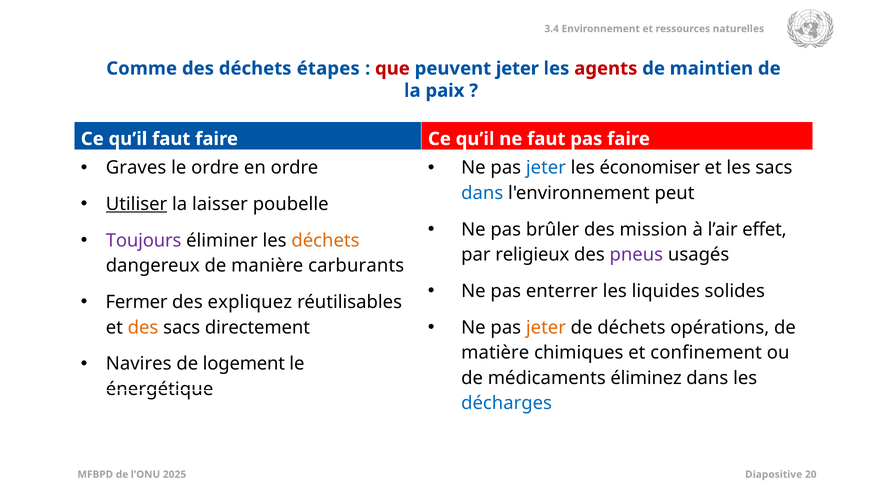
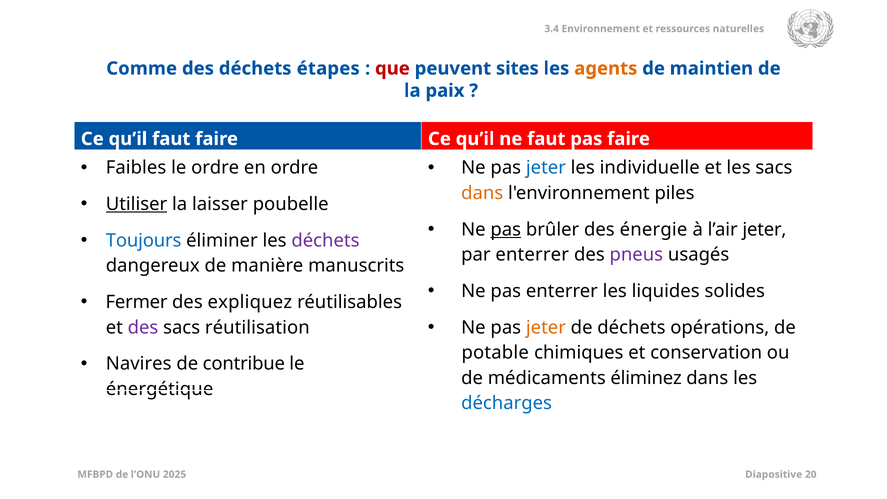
peuvent jeter: jeter -> sites
agents colour: red -> orange
Graves: Graves -> Faibles
économiser: économiser -> individuelle
dans at (482, 193) colour: blue -> orange
peut: peut -> piles
pas at (506, 229) underline: none -> present
mission: mission -> énergie
l’air effet: effet -> jeter
Toujours colour: purple -> blue
déchets at (325, 241) colour: orange -> purple
par religieux: religieux -> enterrer
carburants: carburants -> manuscrits
des at (143, 327) colour: orange -> purple
directement: directement -> réutilisation
matière: matière -> potable
confinement: confinement -> conservation
logement: logement -> contribue
